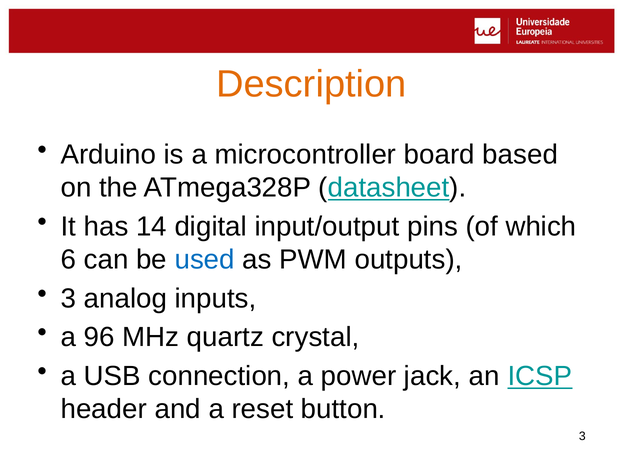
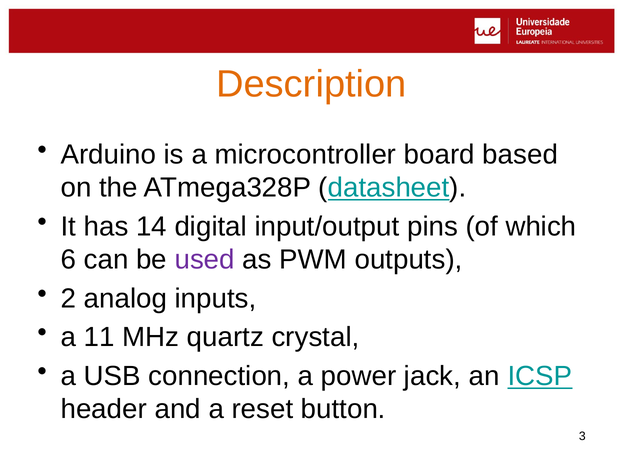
used colour: blue -> purple
3 at (68, 299): 3 -> 2
96: 96 -> 11
